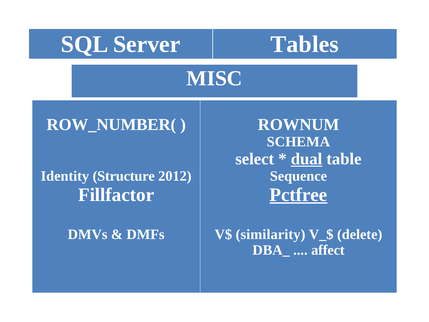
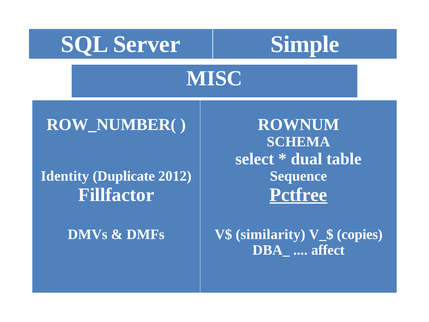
Tables: Tables -> Simple
dual underline: present -> none
Structure: Structure -> Duplicate
delete: delete -> copies
